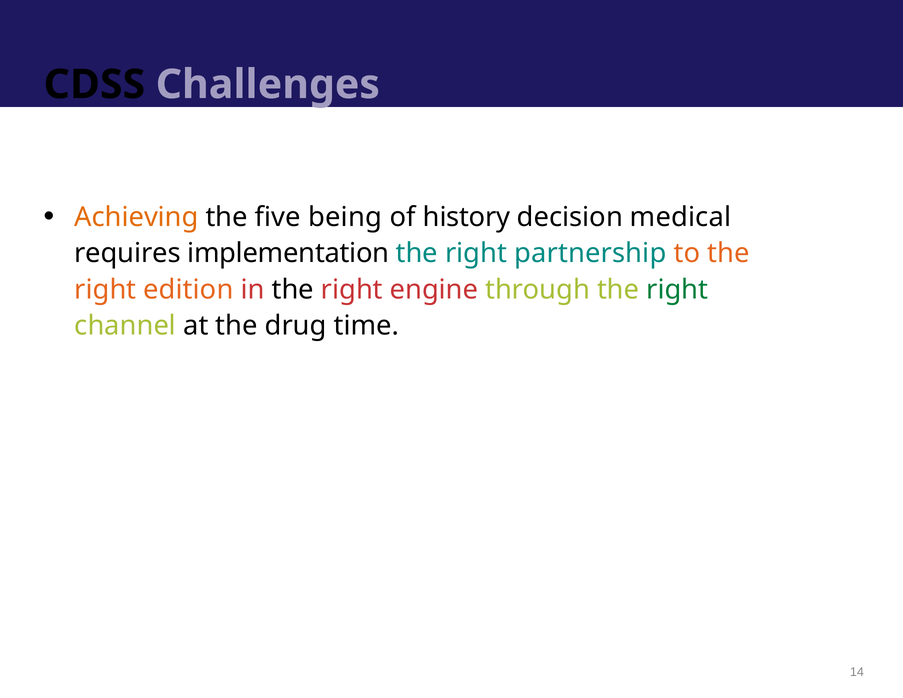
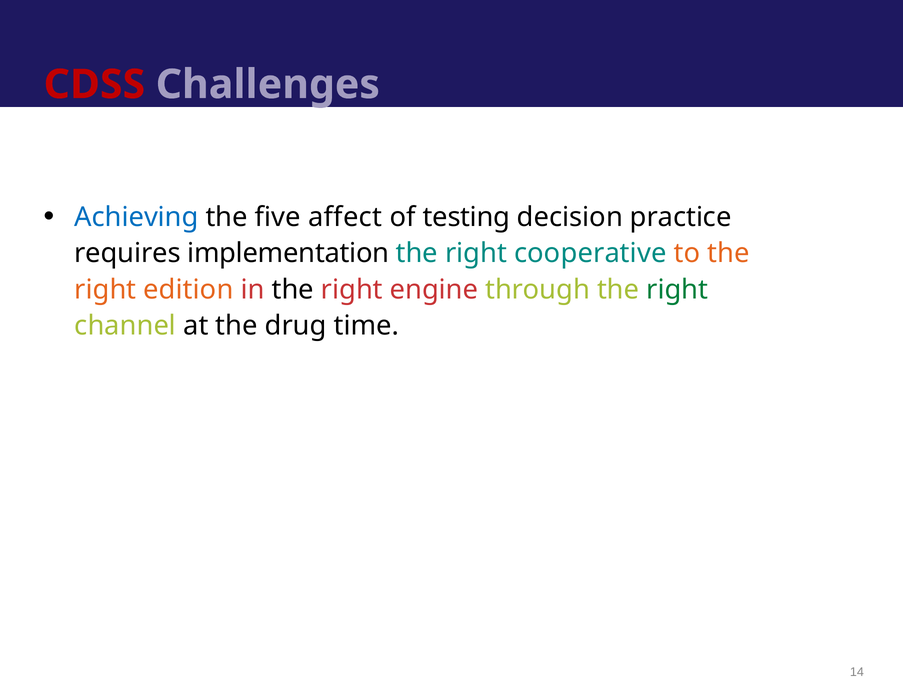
CDSS colour: black -> red
Achieving colour: orange -> blue
being: being -> affect
history: history -> testing
medical: medical -> practice
partnership: partnership -> cooperative
